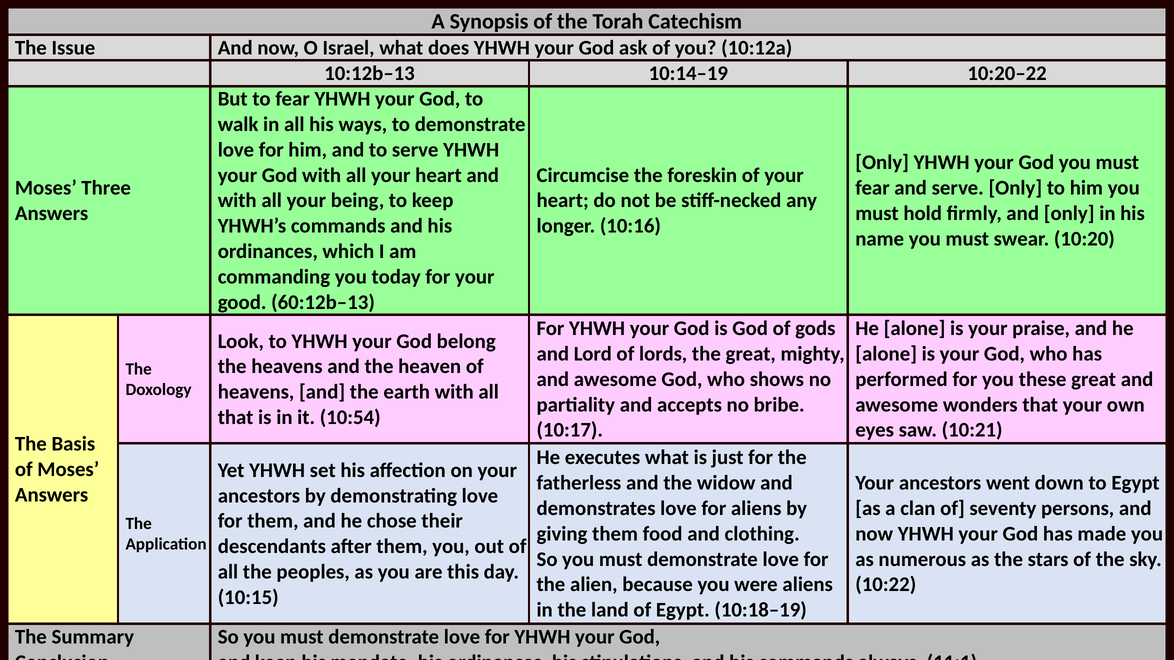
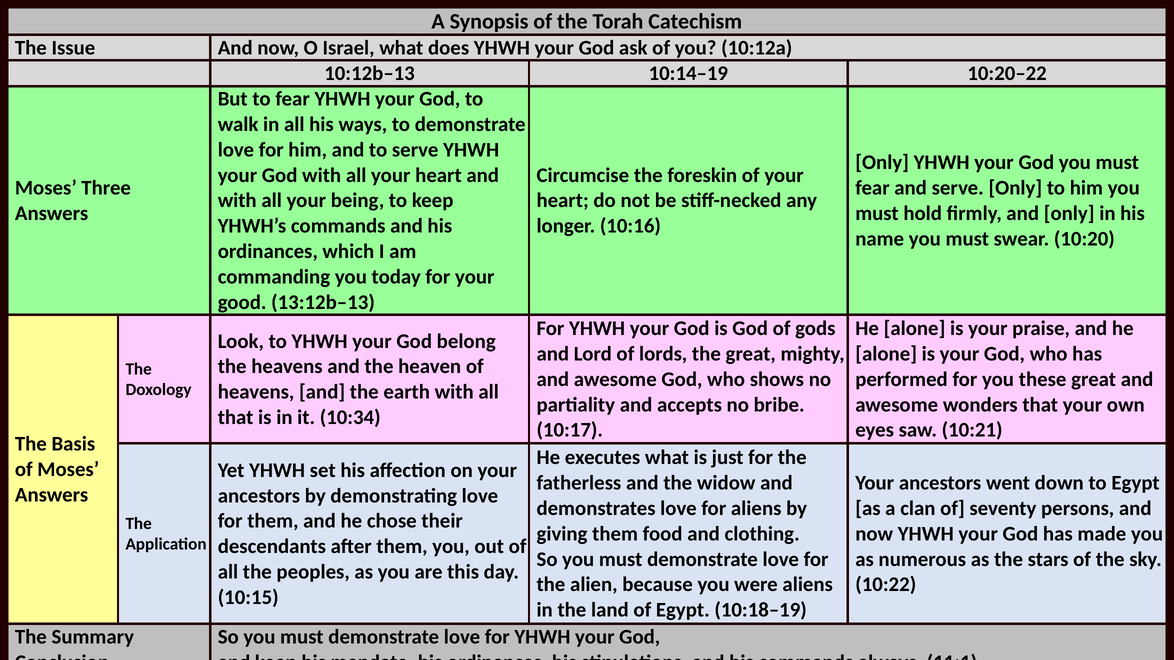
60:12b–13: 60:12b–13 -> 13:12b–13
10:54: 10:54 -> 10:34
